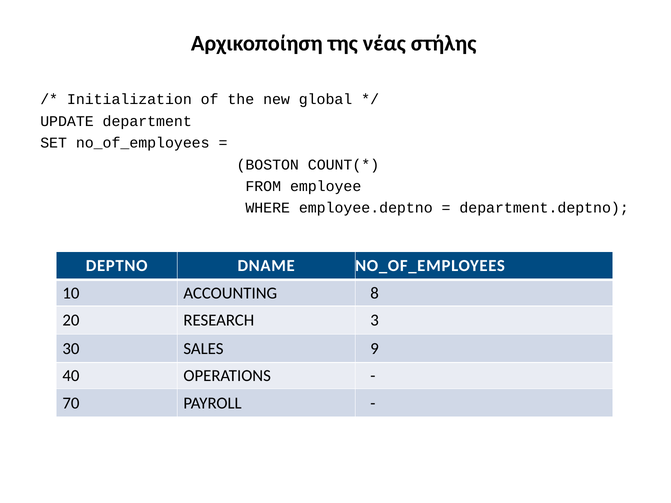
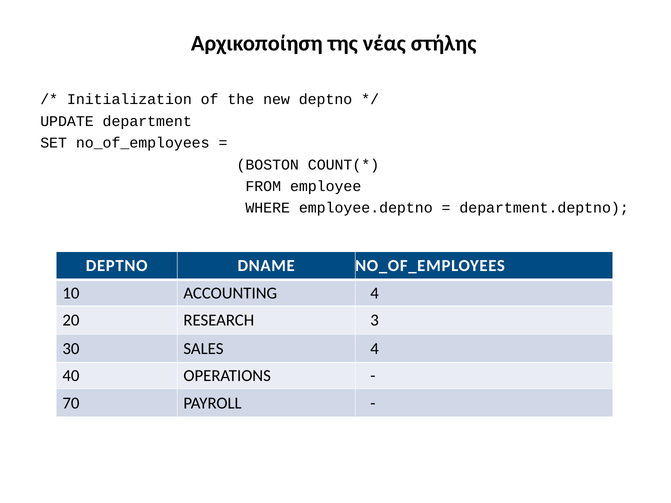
new global: global -> deptno
ACCOUNTING 8: 8 -> 4
SALES 9: 9 -> 4
